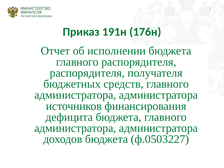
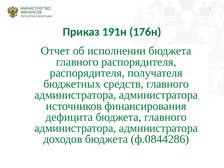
ф.0503227: ф.0503227 -> ф.0844286
